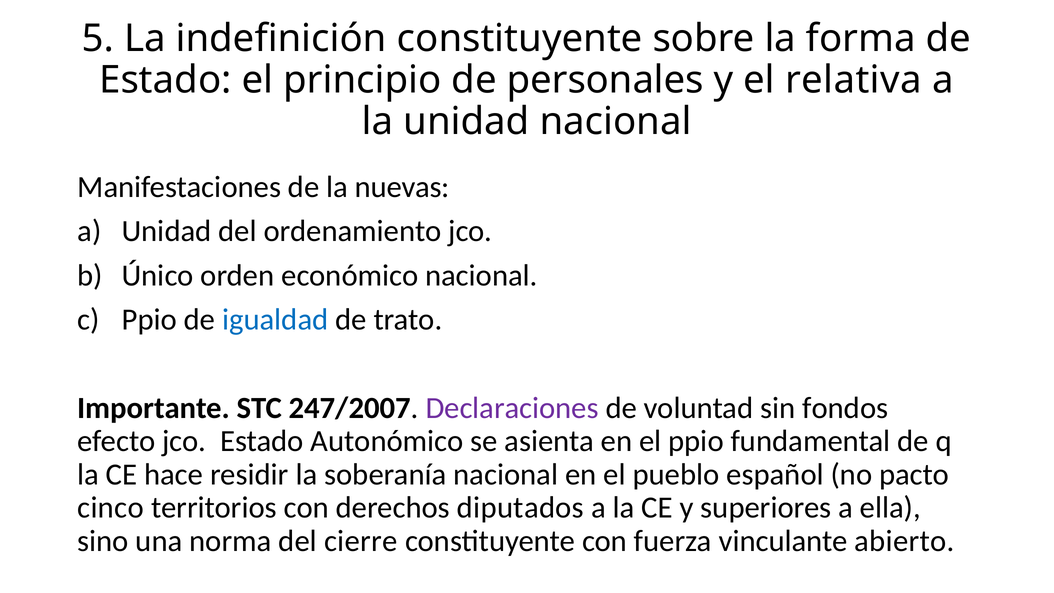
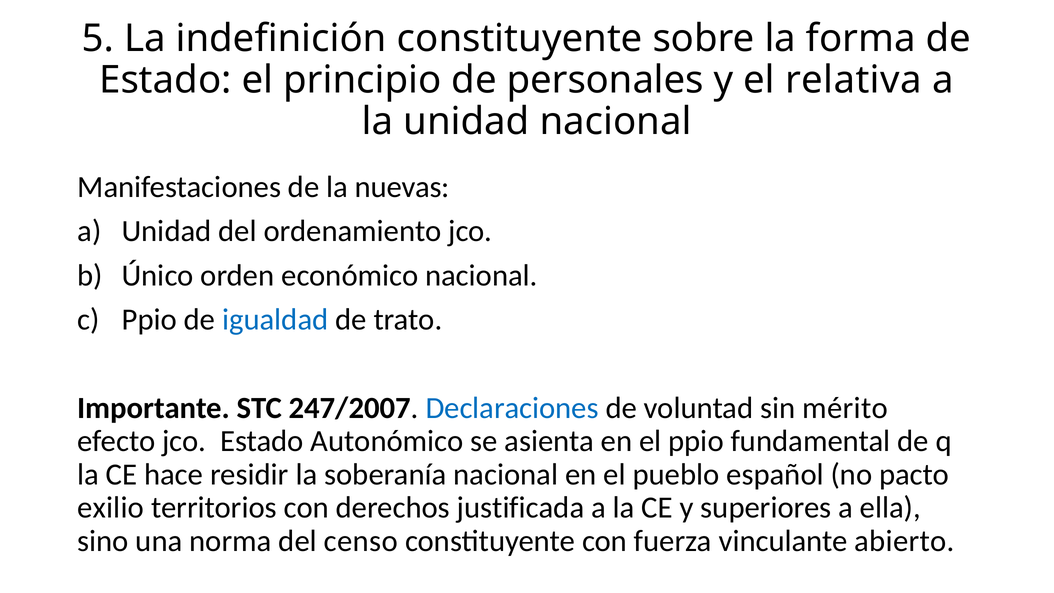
Declaraciones colour: purple -> blue
fondos: fondos -> mérito
cinco: cinco -> exilio
diputados: diputados -> justificada
cierre: cierre -> censo
